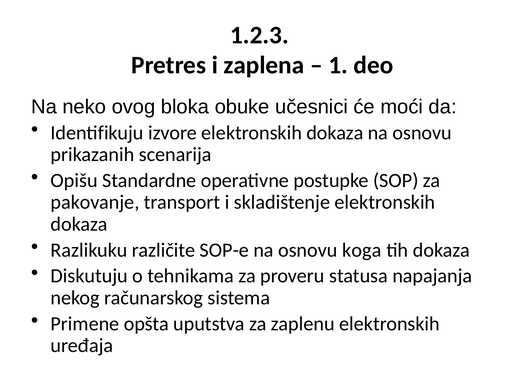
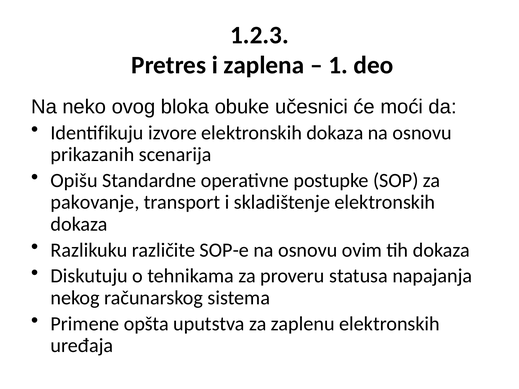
koga: koga -> ovim
